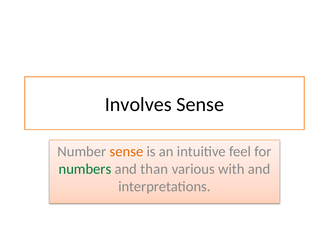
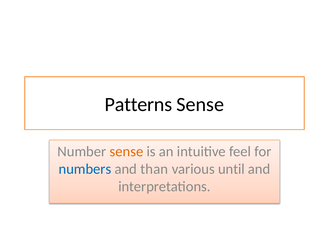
Involves: Involves -> Patterns
numbers colour: green -> blue
with: with -> until
